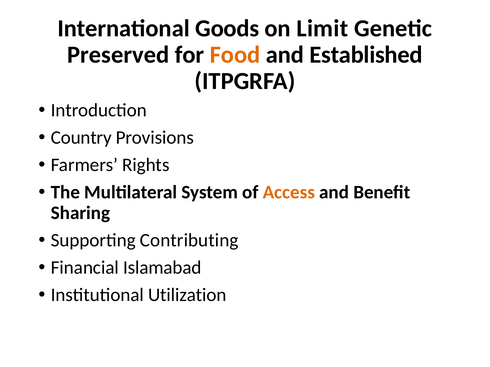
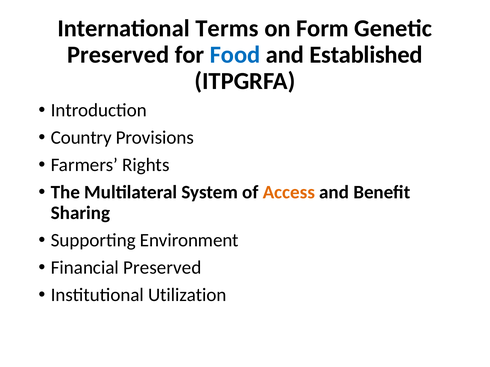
Goods: Goods -> Terms
Limit: Limit -> Form
Food colour: orange -> blue
Contributing: Contributing -> Environment
Financial Islamabad: Islamabad -> Preserved
